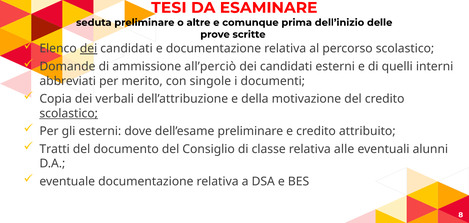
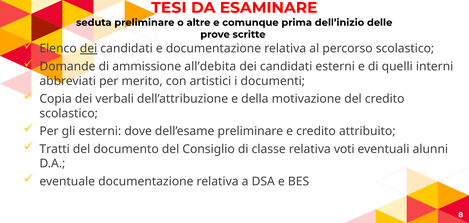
all’perciò: all’perciò -> all’debita
singole: singole -> artistici
scolastico at (69, 114) underline: present -> none
alle: alle -> voti
